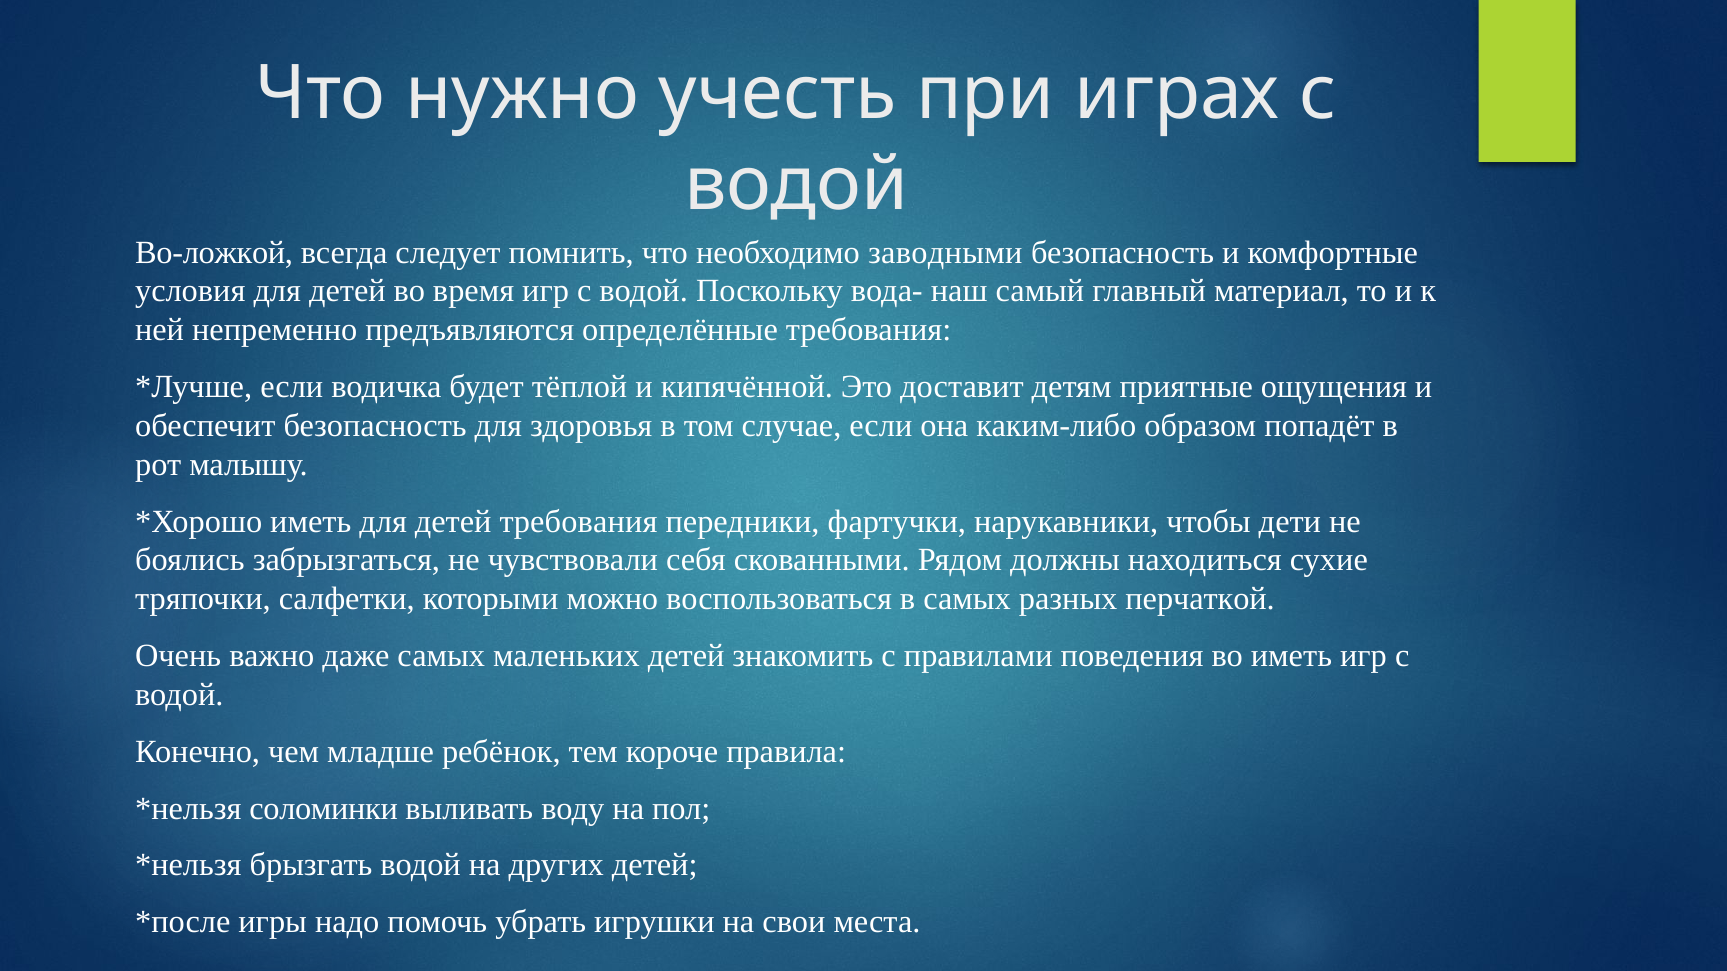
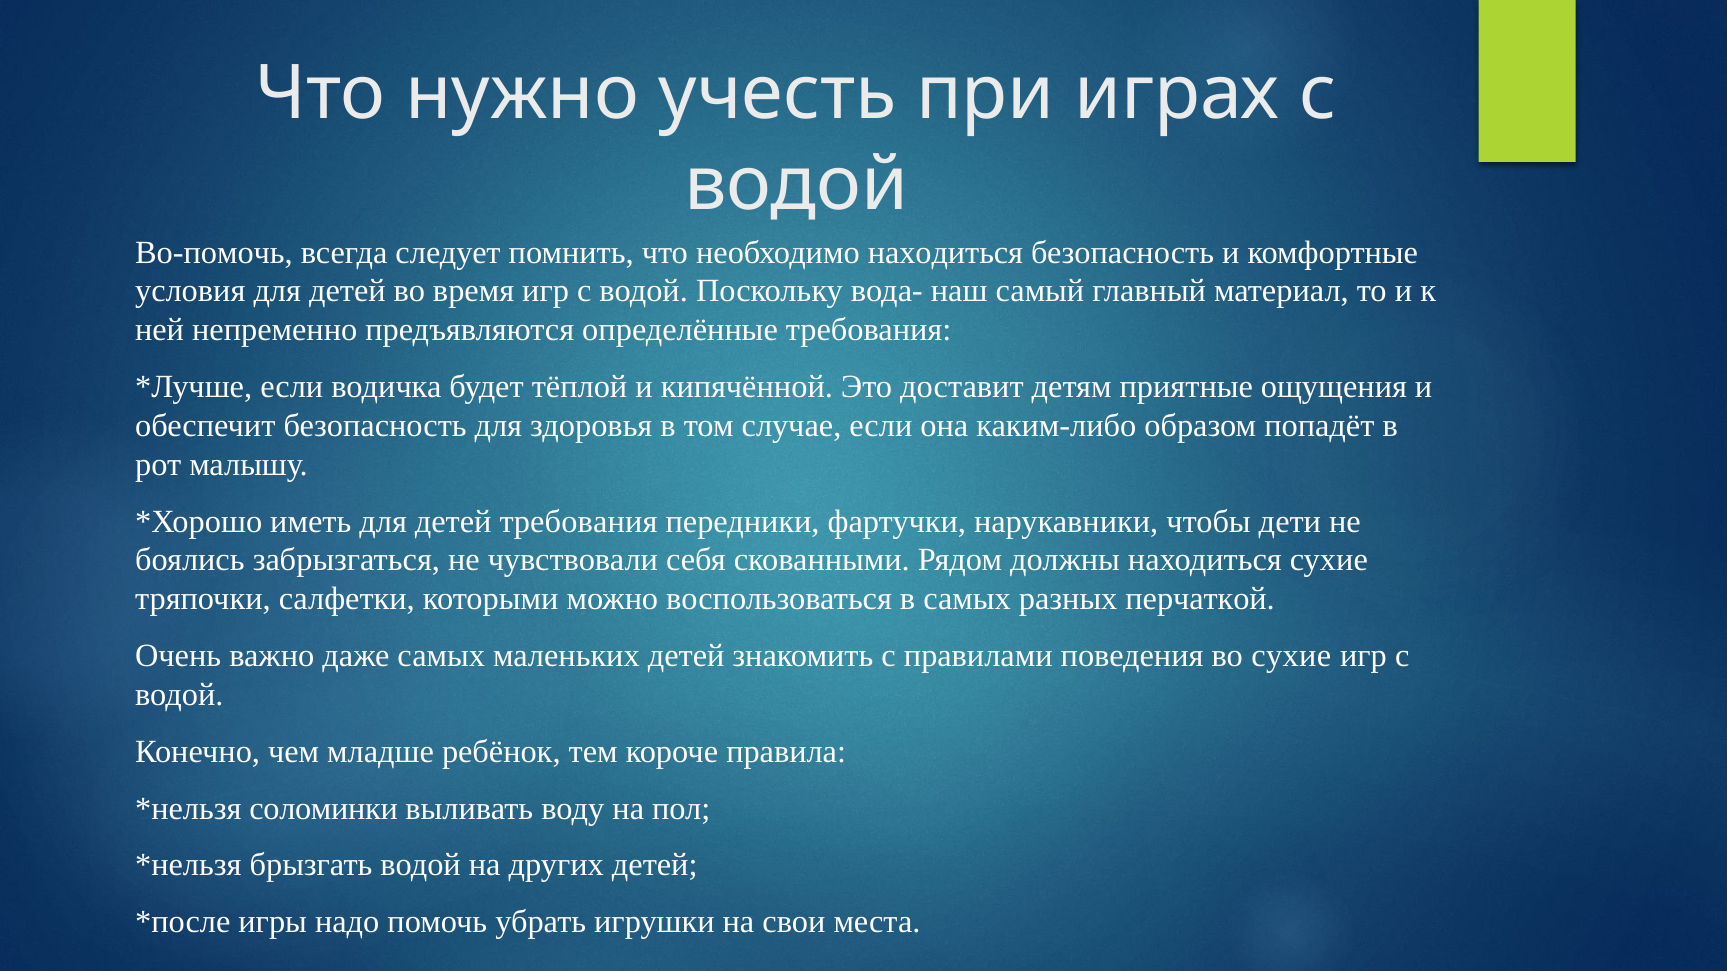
Во-ложкой: Во-ложкой -> Во-помочь
необходимо заводными: заводными -> находиться
во иметь: иметь -> сухие
